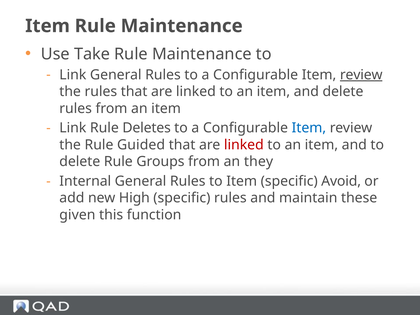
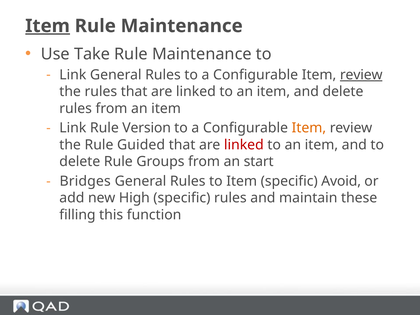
Item at (48, 26) underline: none -> present
Deletes: Deletes -> Version
Item at (309, 128) colour: blue -> orange
they: they -> start
Internal: Internal -> Bridges
given: given -> filling
